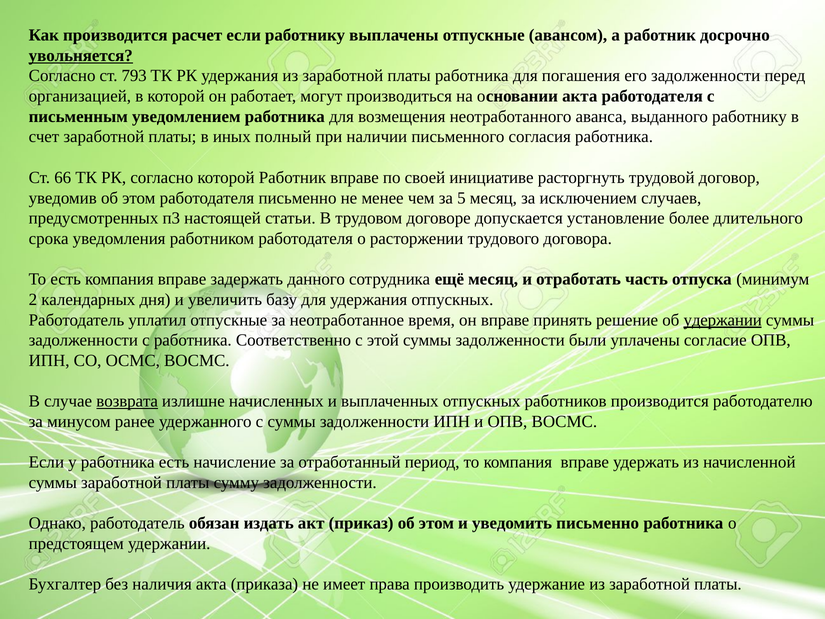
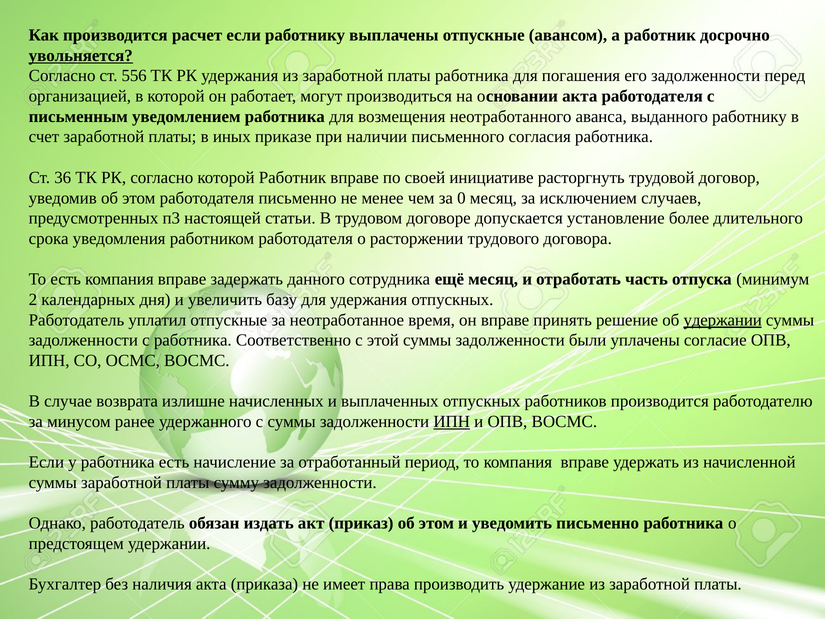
793: 793 -> 556
полный: полный -> приказе
66: 66 -> 36
5: 5 -> 0
возврата underline: present -> none
ИПН at (452, 421) underline: none -> present
